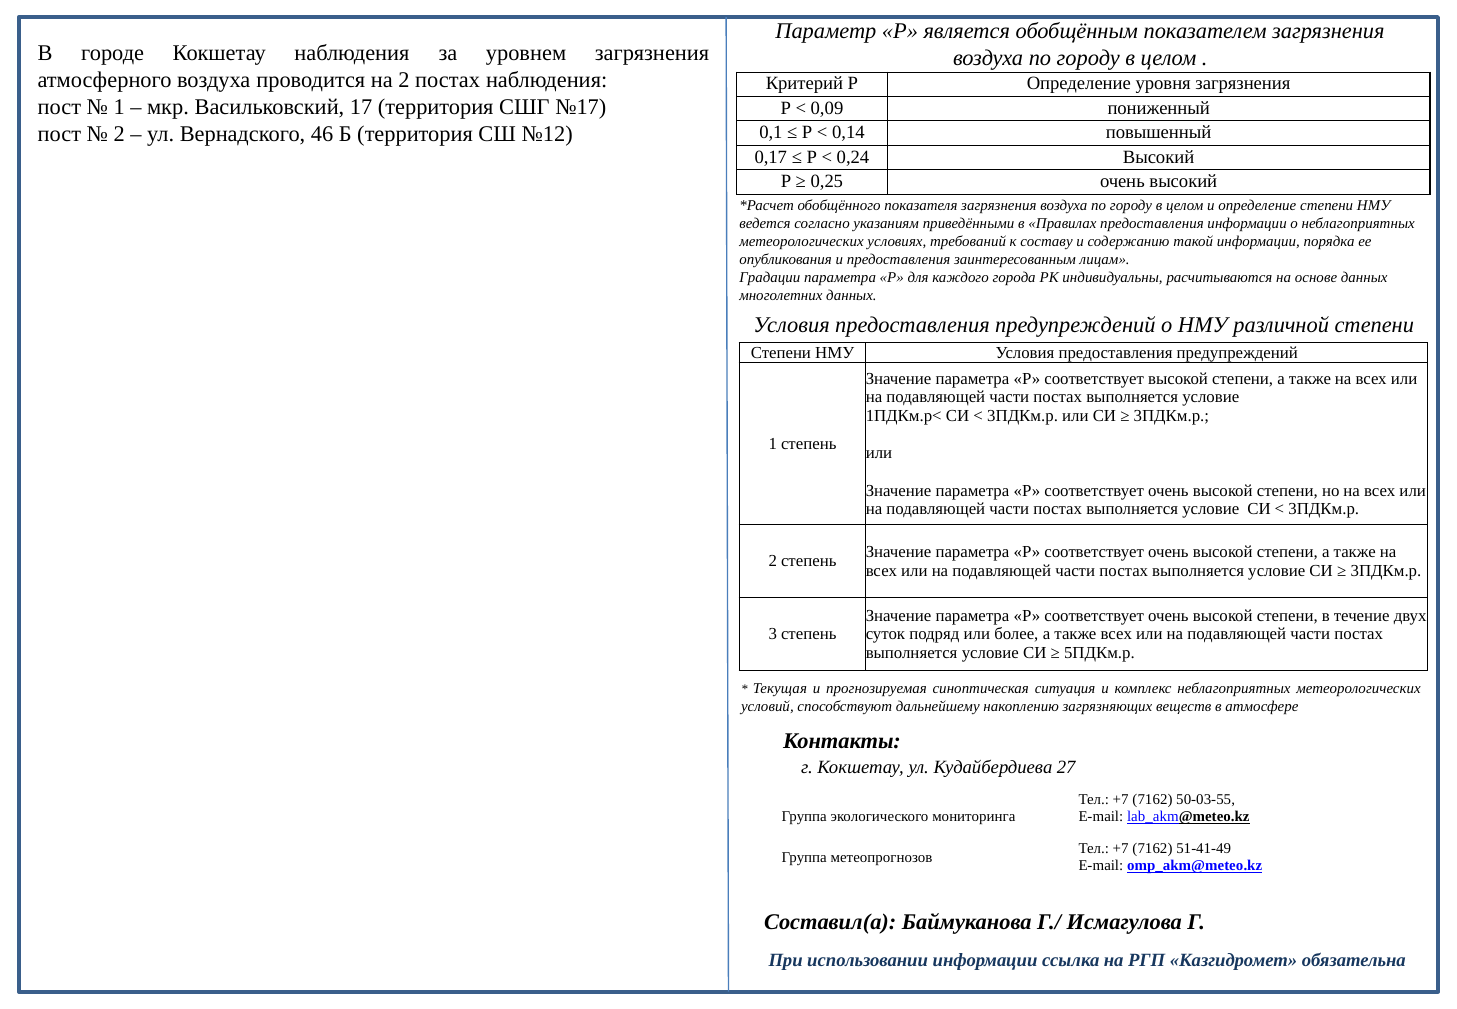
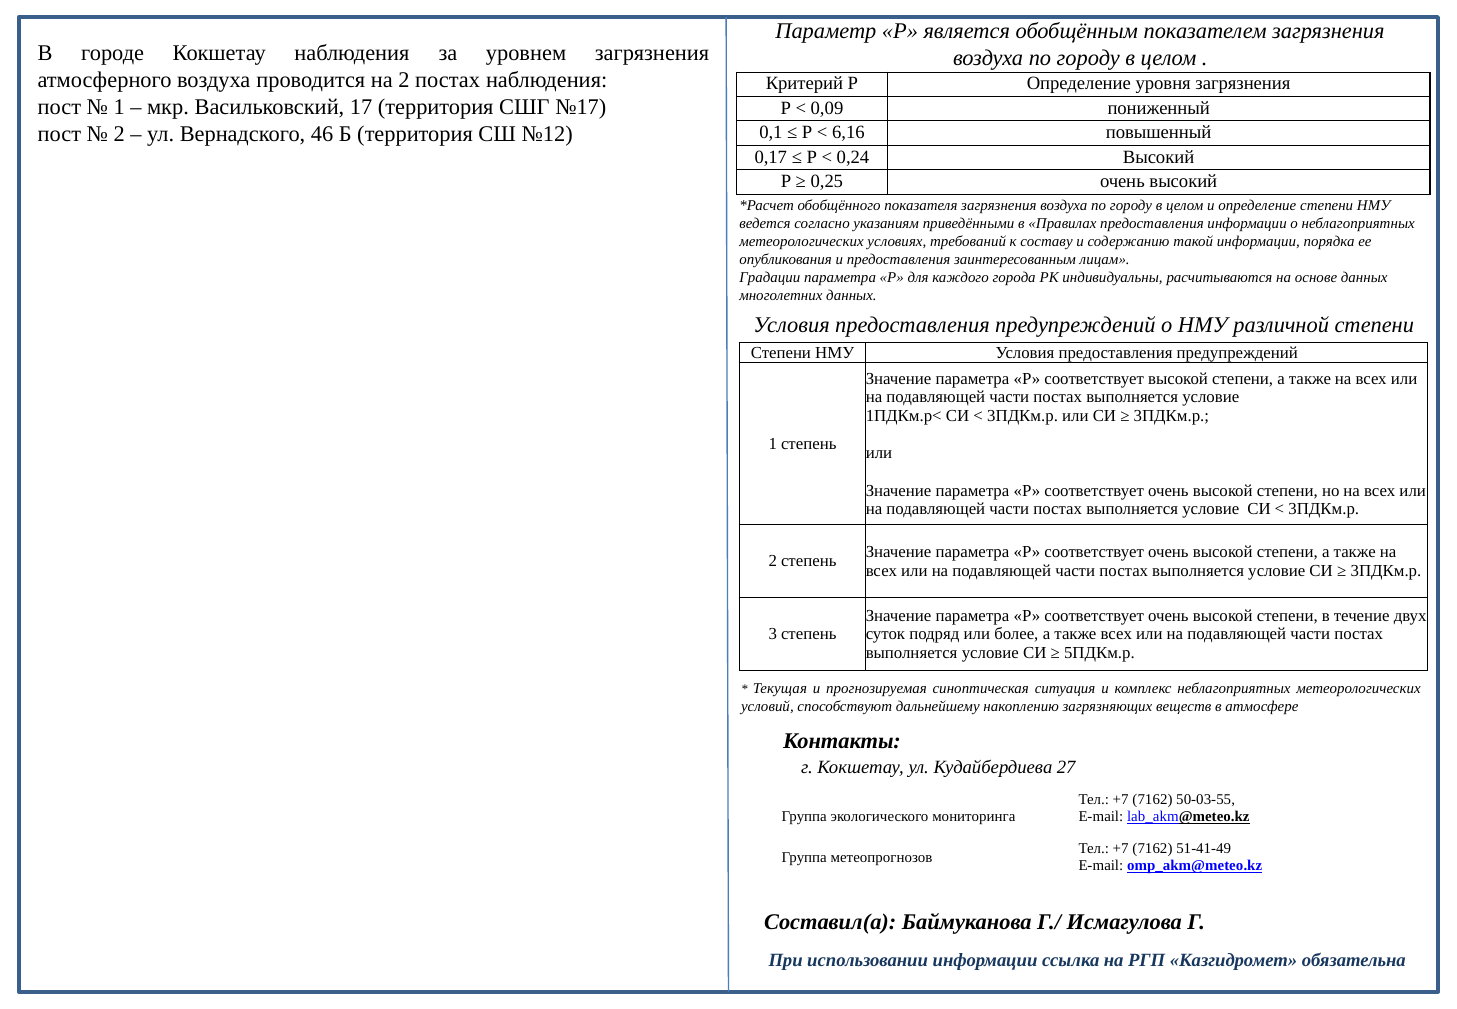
0,14: 0,14 -> 6,16
